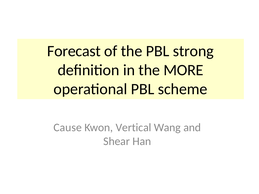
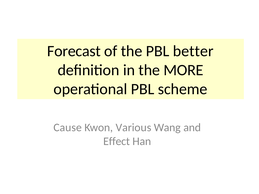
strong: strong -> better
Vertical: Vertical -> Various
Shear: Shear -> Effect
